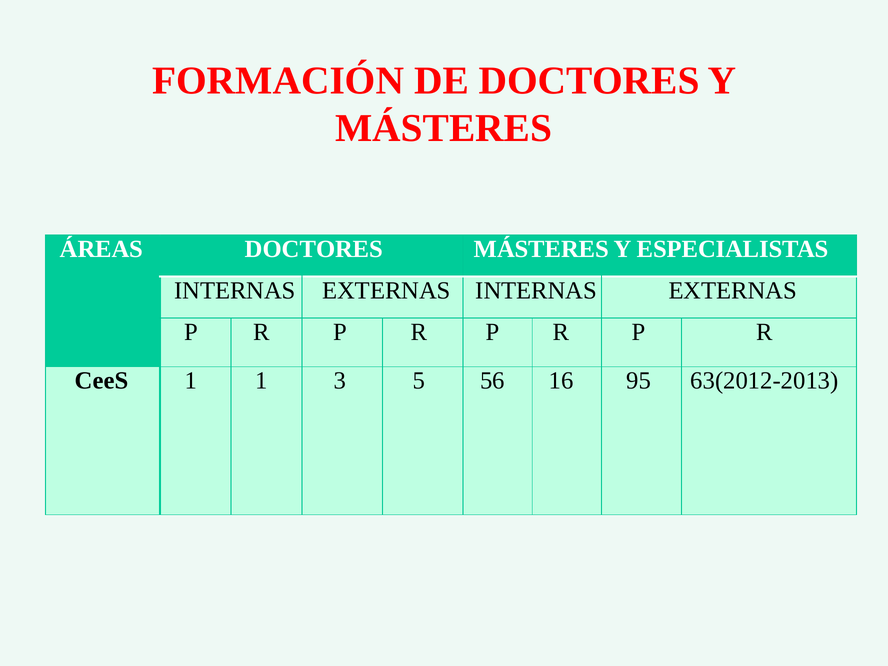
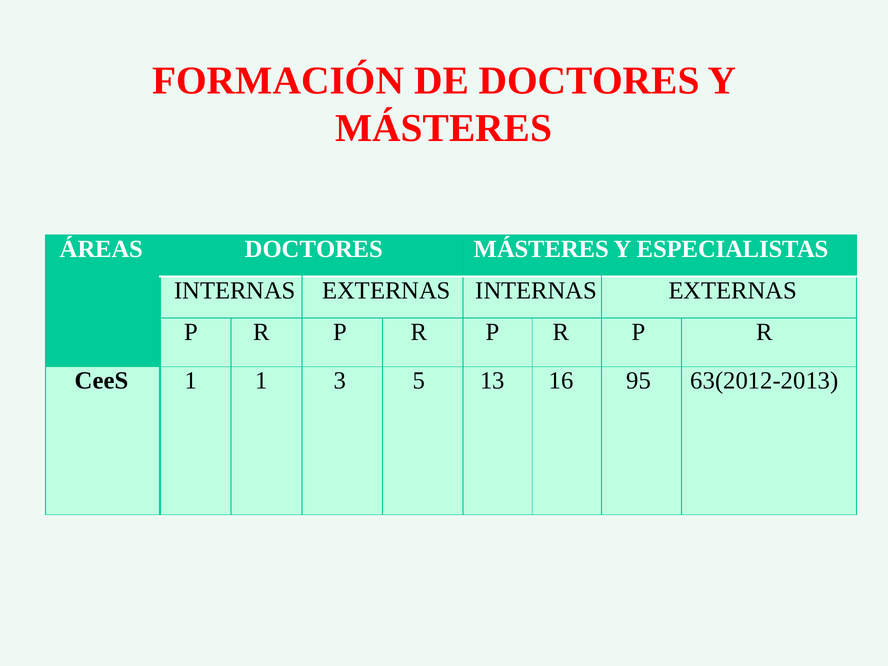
56: 56 -> 13
